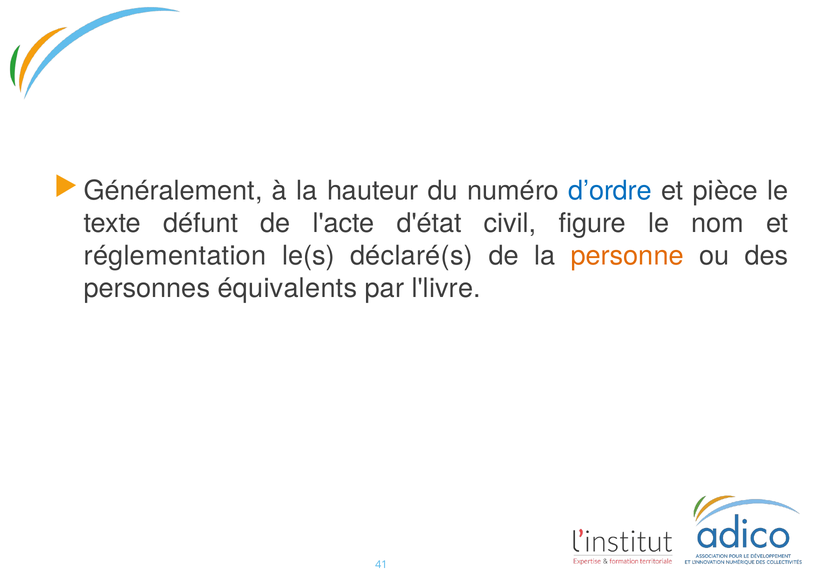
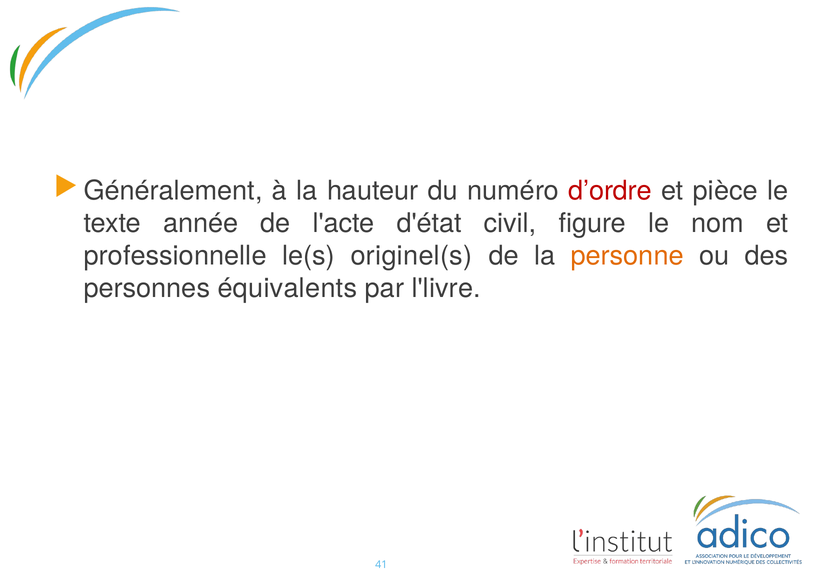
d’ordre colour: blue -> red
défunt: défunt -> année
réglementation: réglementation -> professionnelle
déclaré(s: déclaré(s -> originel(s
